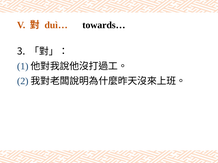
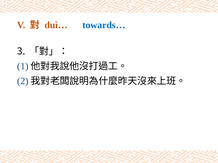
towards… colour: black -> blue
